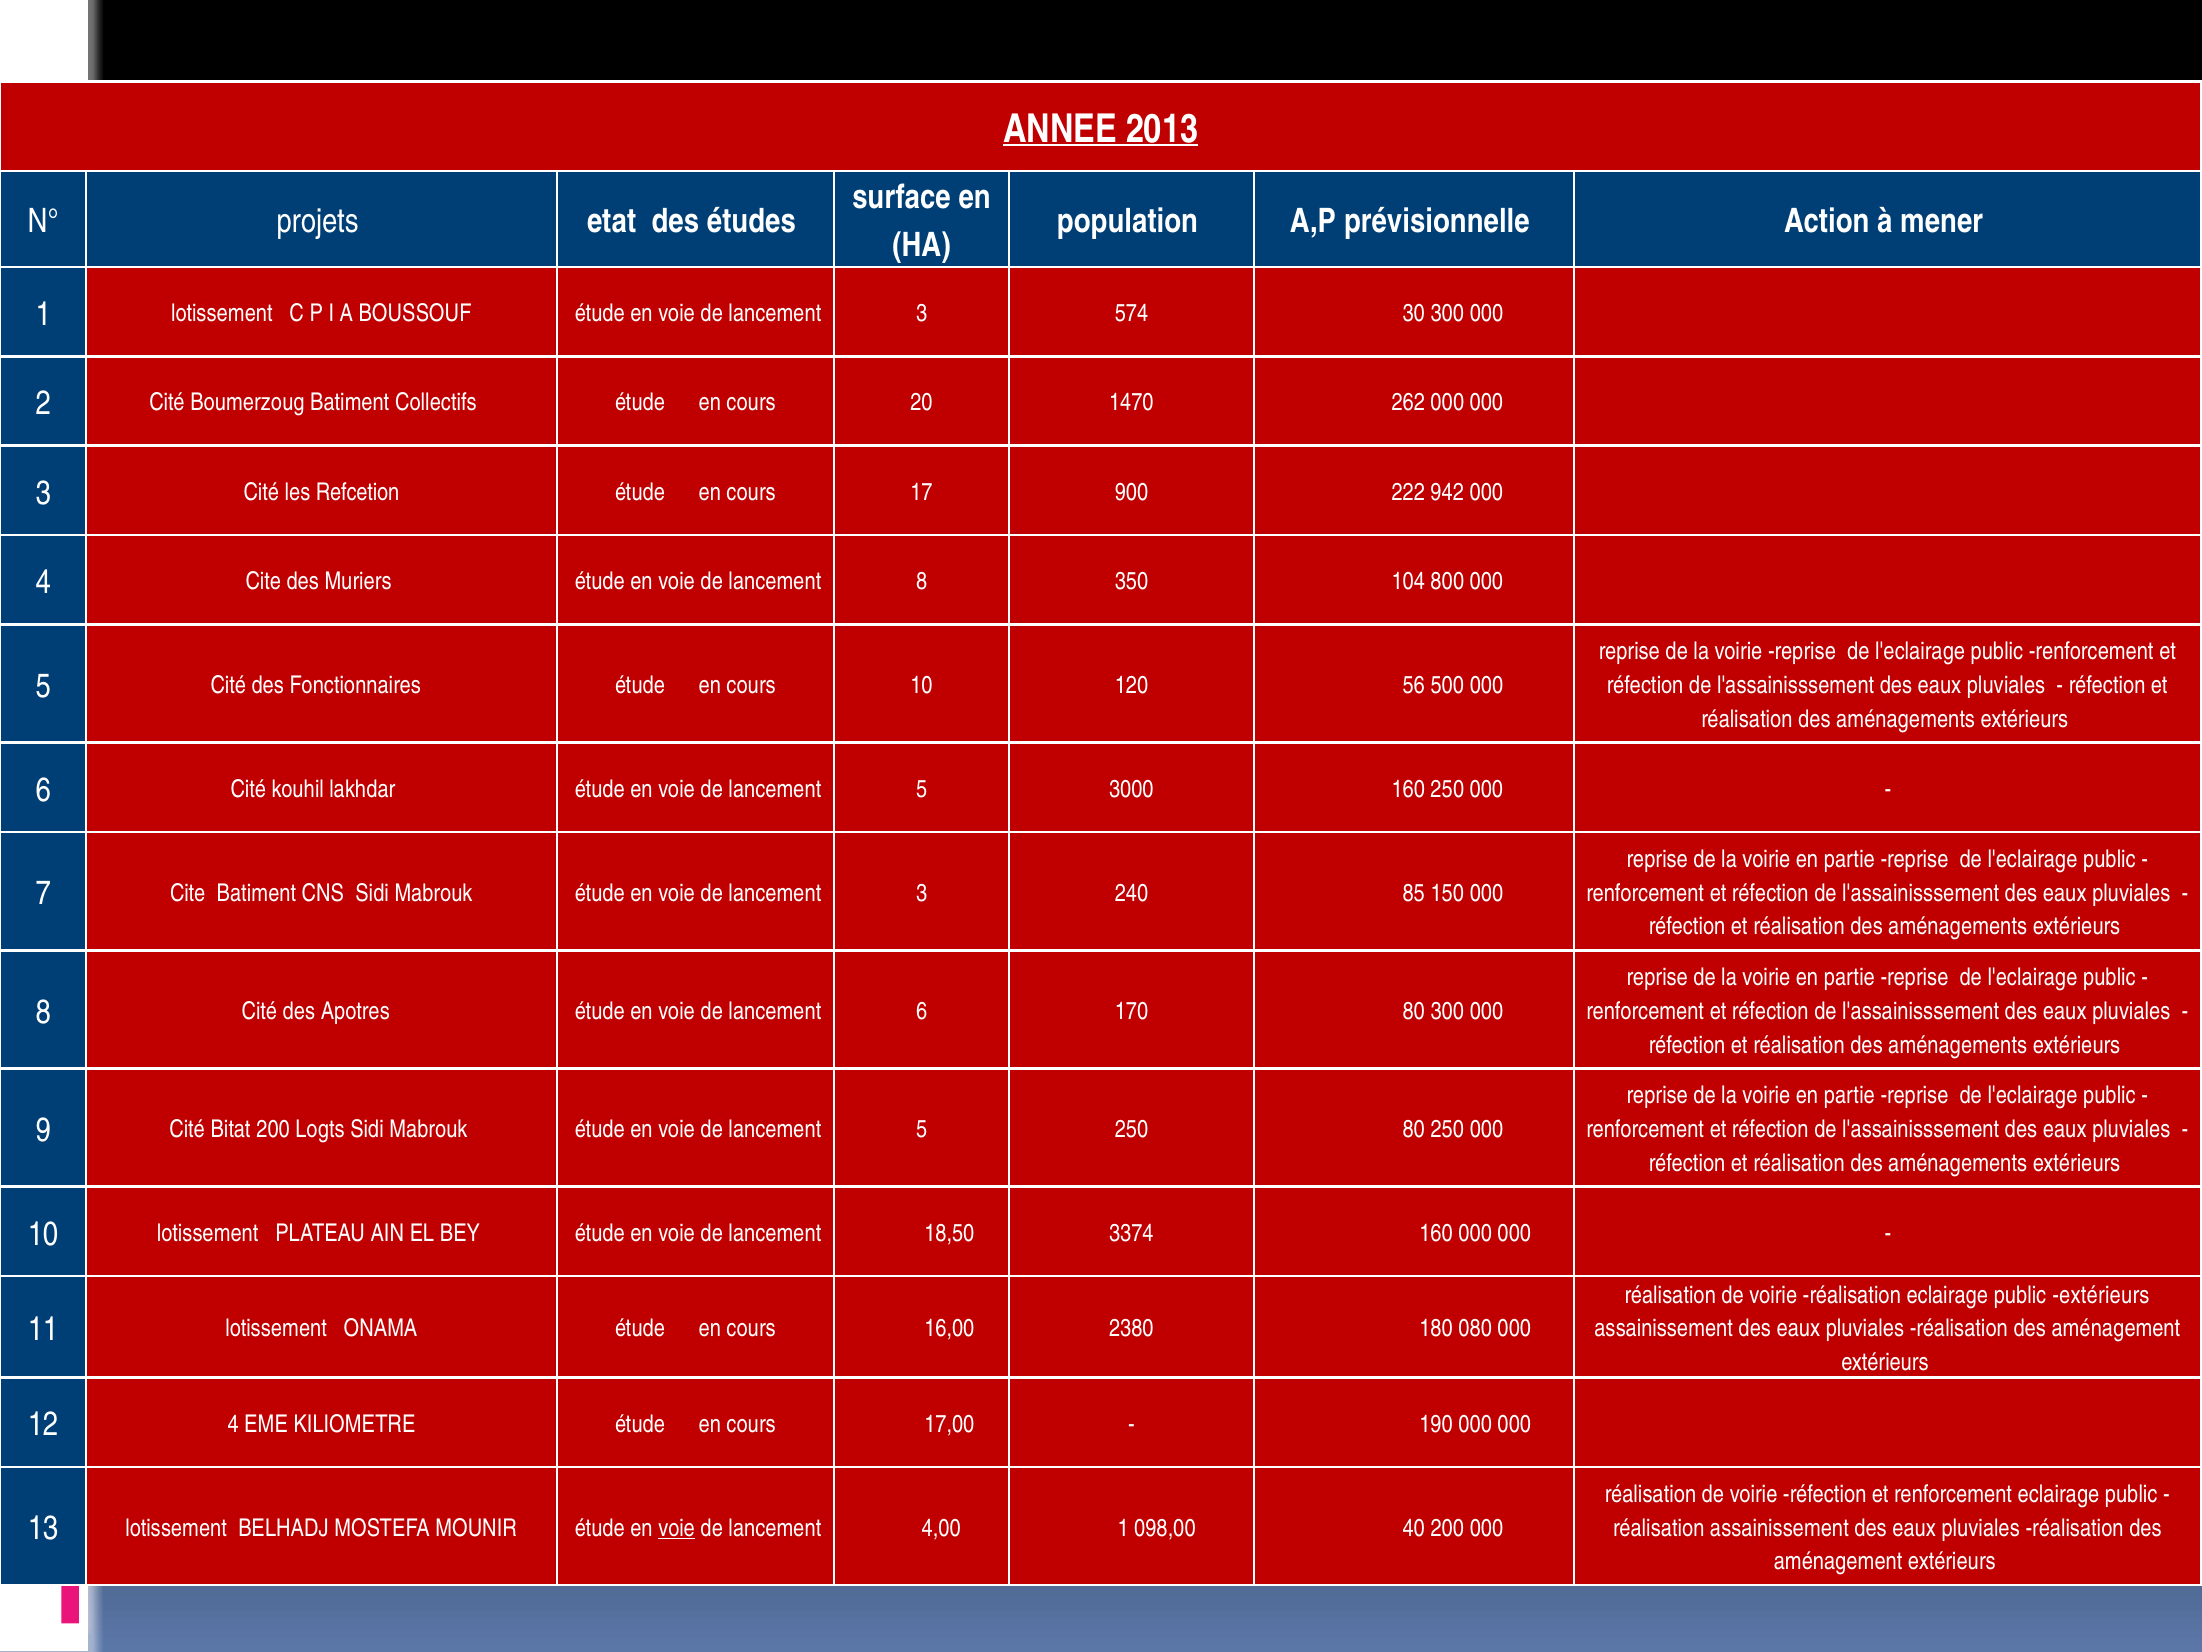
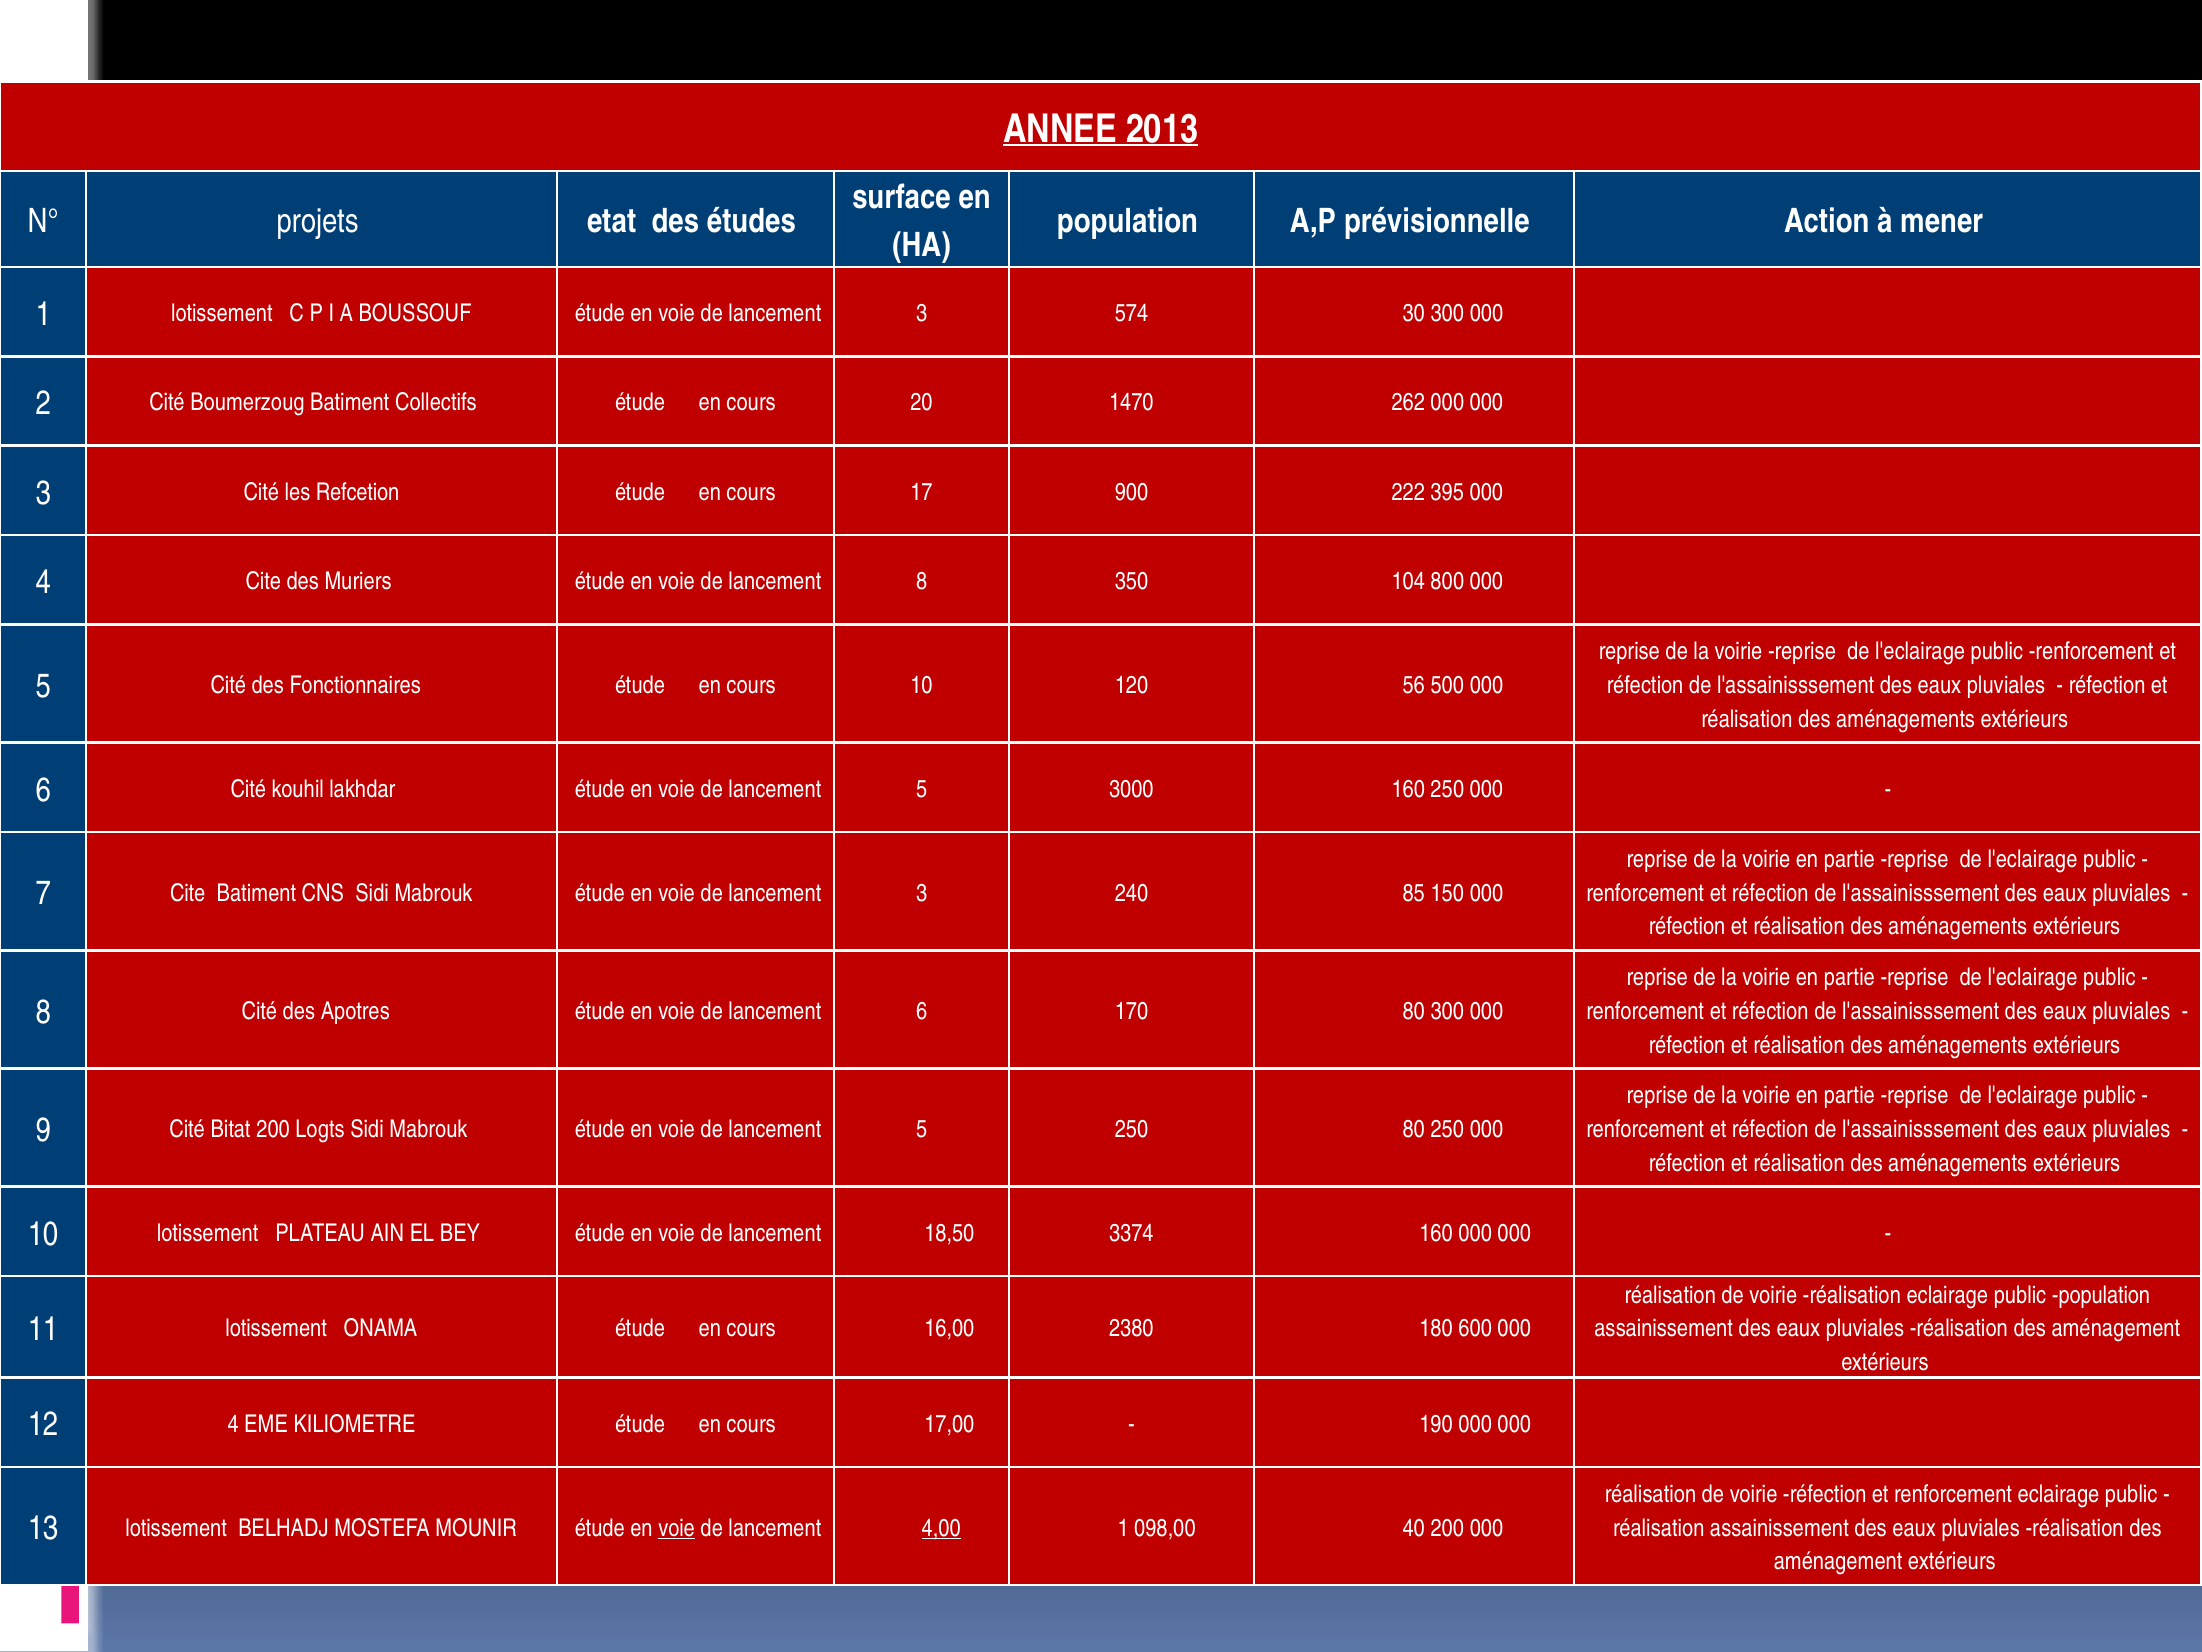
942: 942 -> 395
public extérieurs: extérieurs -> population
080: 080 -> 600
4,00 underline: none -> present
